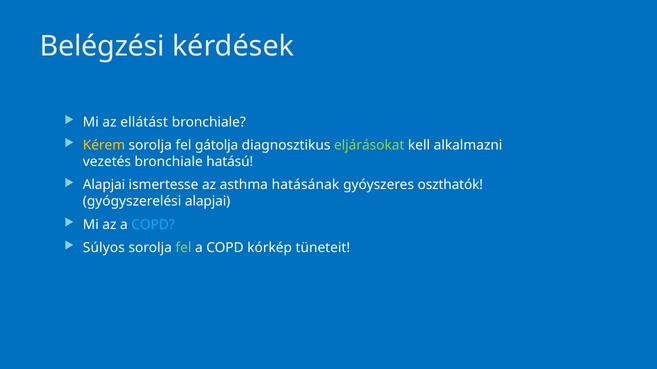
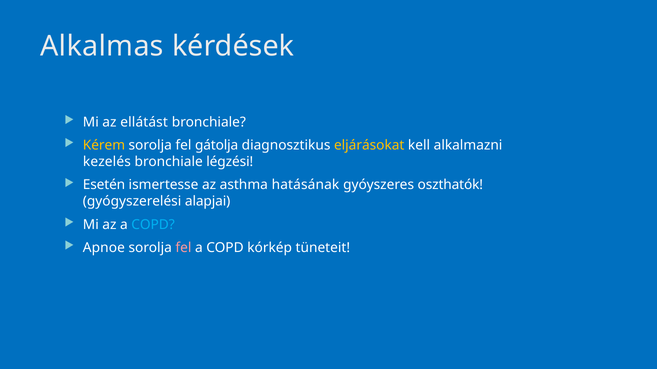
Belégzési: Belégzési -> Alkalmas
eljárásokat colour: light green -> yellow
vezetés: vezetés -> kezelés
hatású: hatású -> légzési
Alapjai at (104, 185): Alapjai -> Esetén
Súlyos: Súlyos -> Apnoe
fel at (183, 248) colour: light green -> pink
